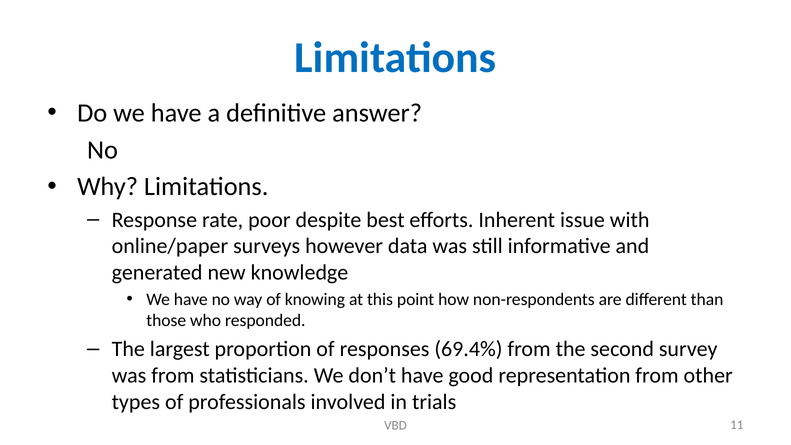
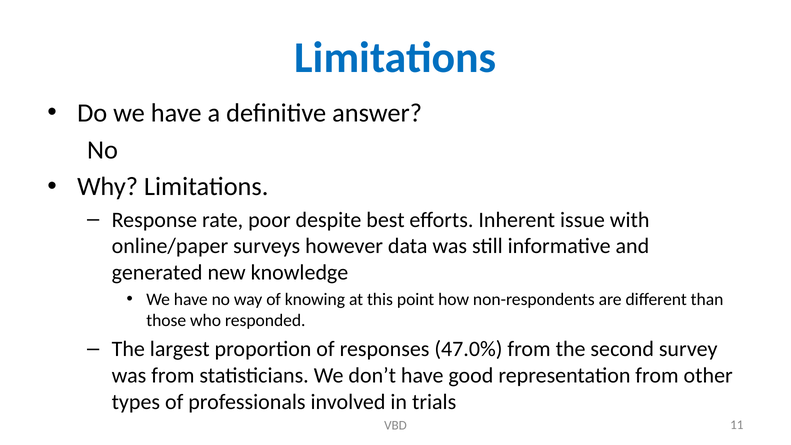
69.4%: 69.4% -> 47.0%
